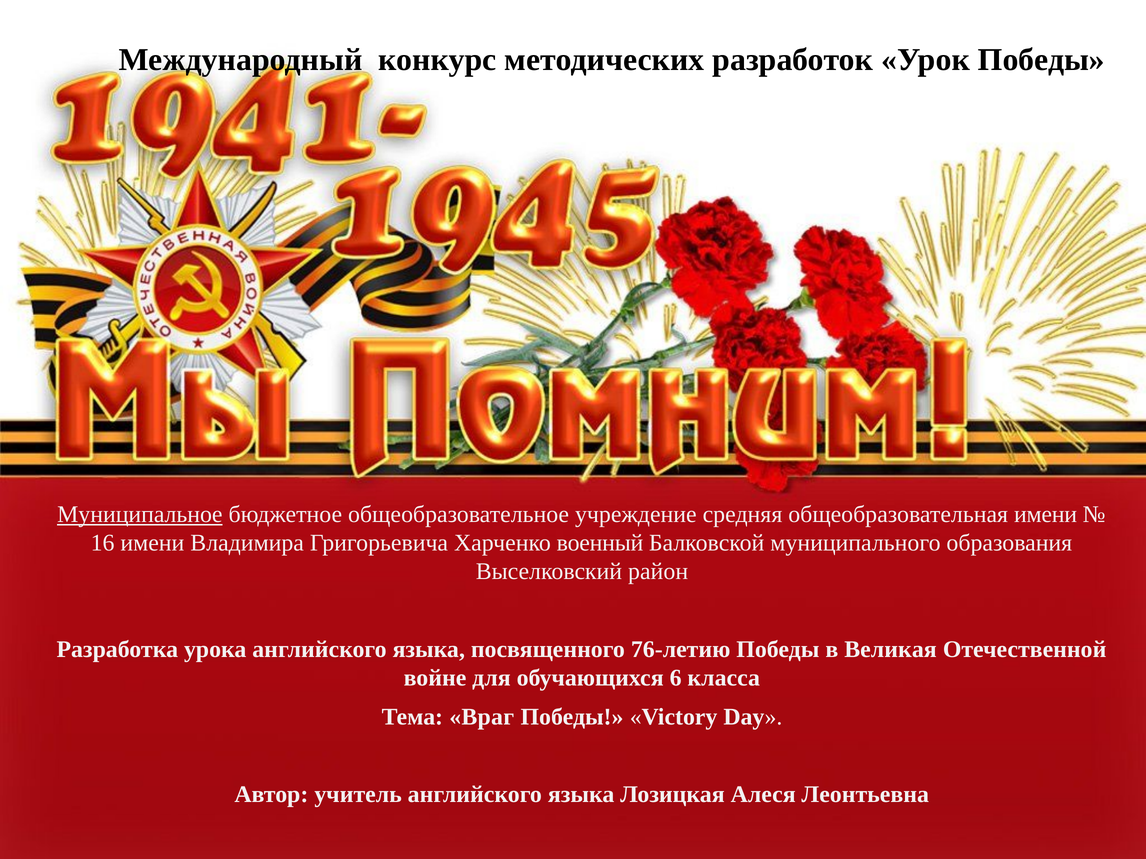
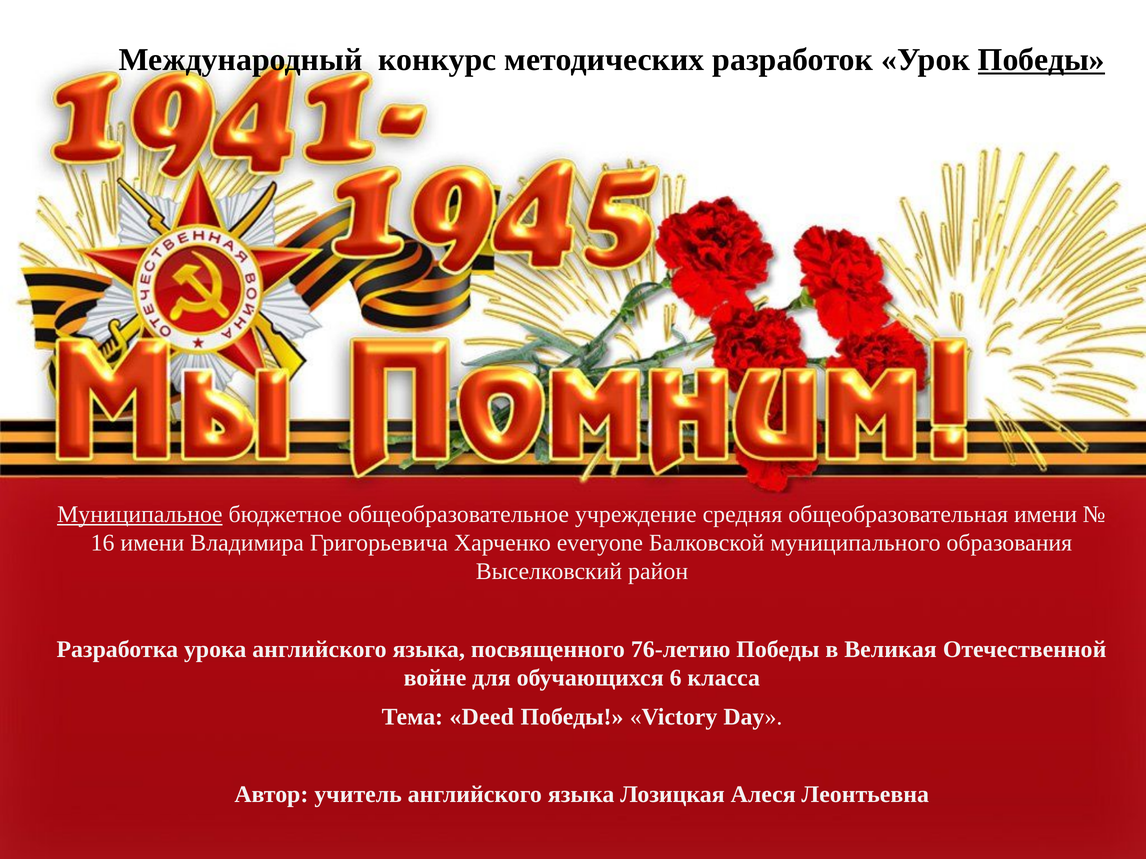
Победы at (1041, 60) underline: none -> present
военный: военный -> everyone
Враг: Враг -> Deed
